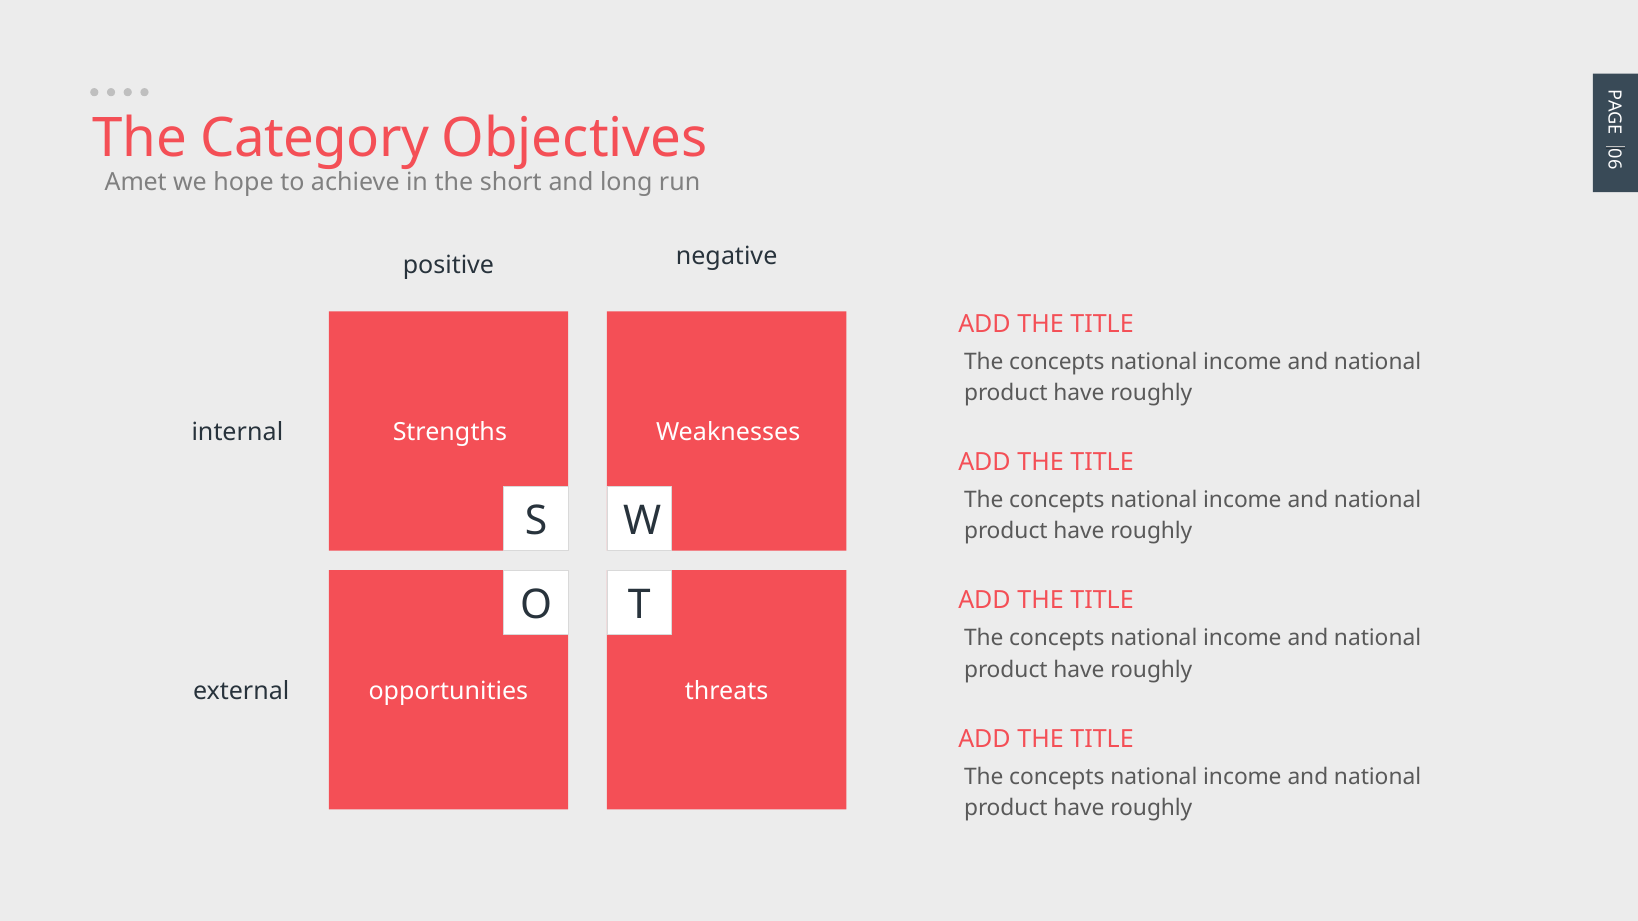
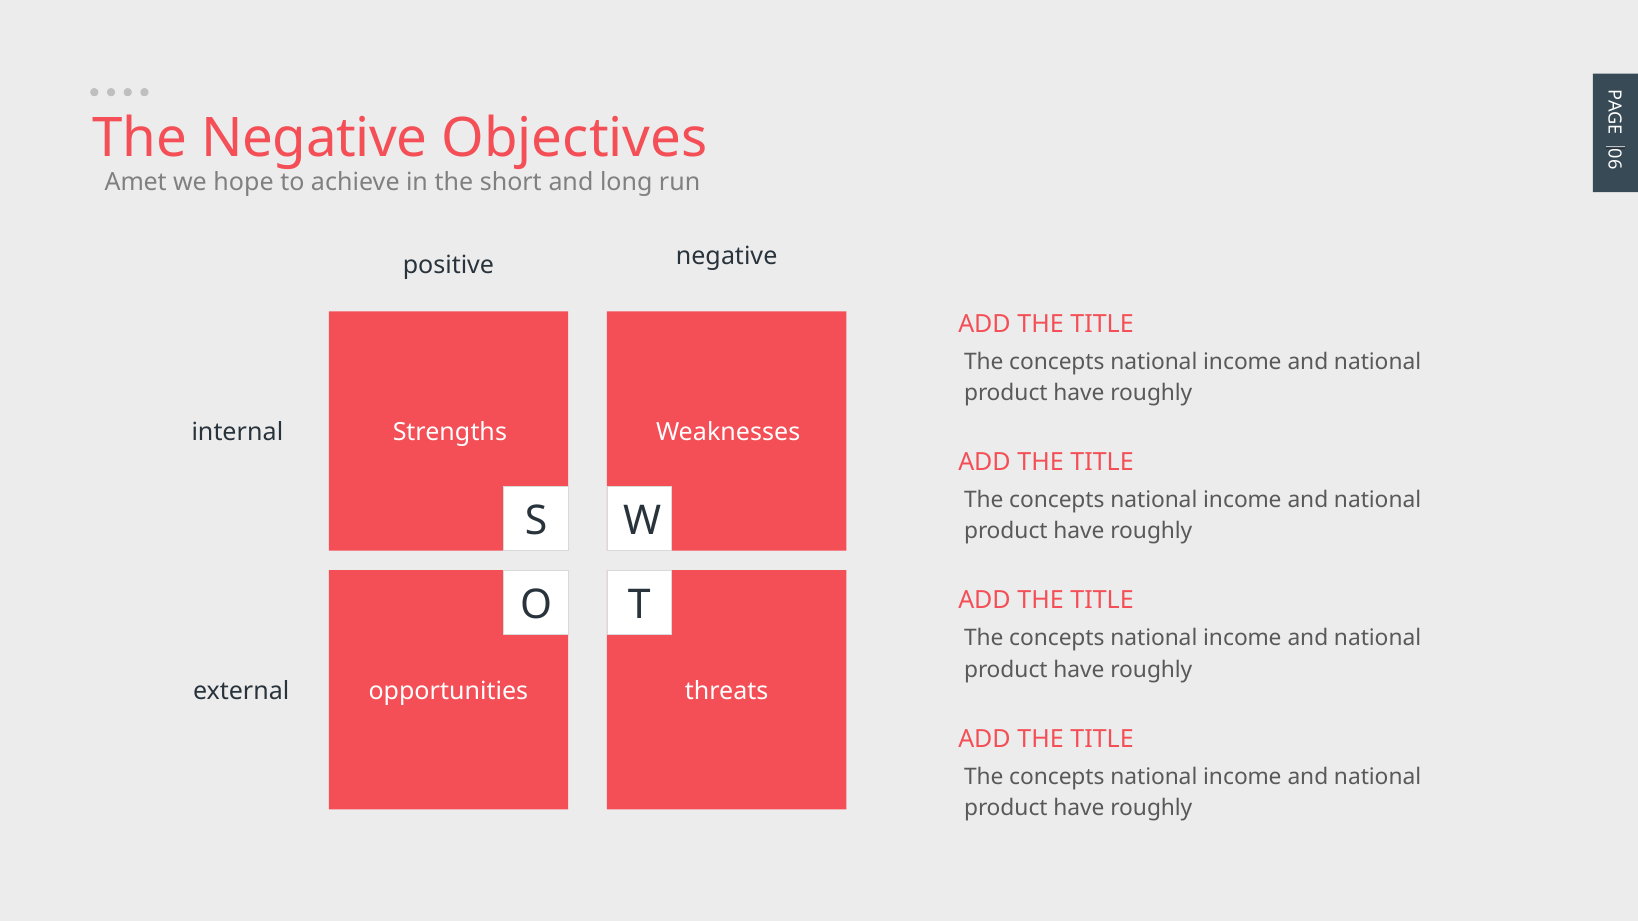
The Category: Category -> Negative
